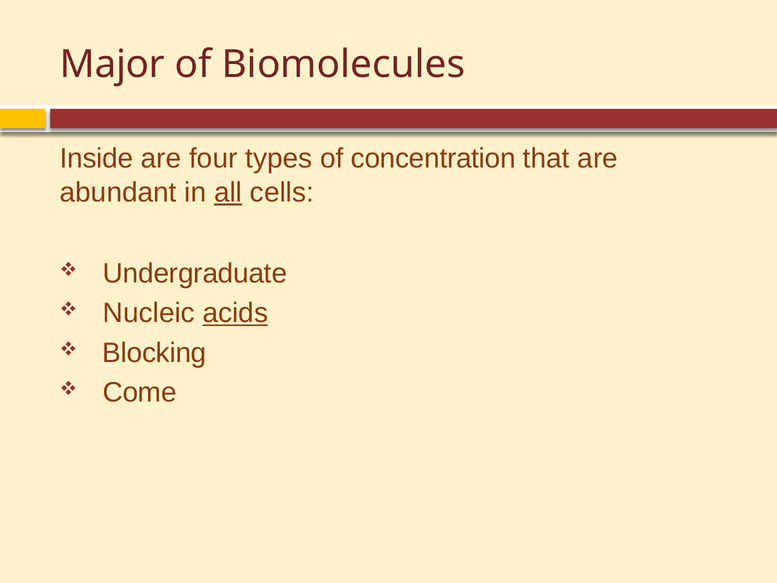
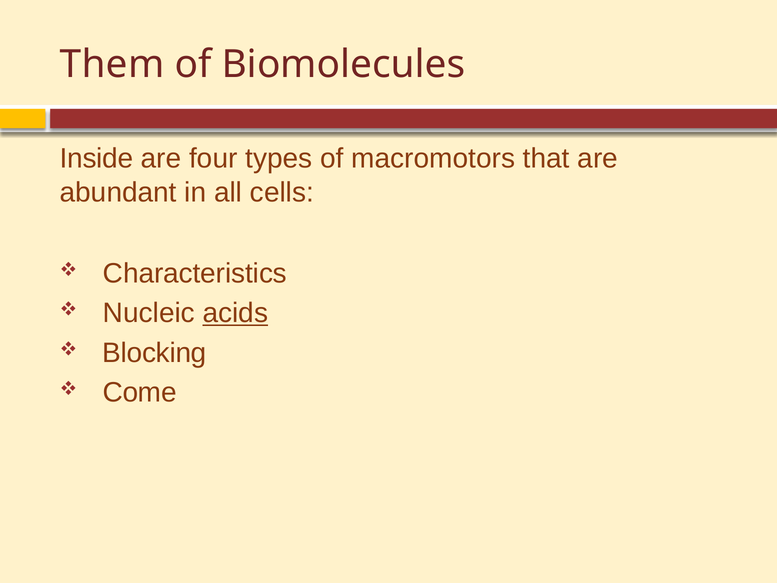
Major: Major -> Them
concentration: concentration -> macromotors
all underline: present -> none
Undergraduate: Undergraduate -> Characteristics
